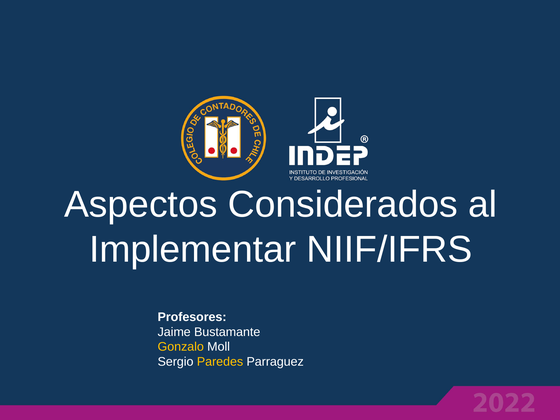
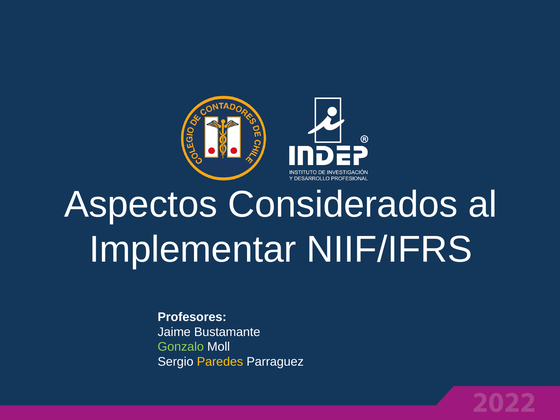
Gonzalo colour: yellow -> light green
